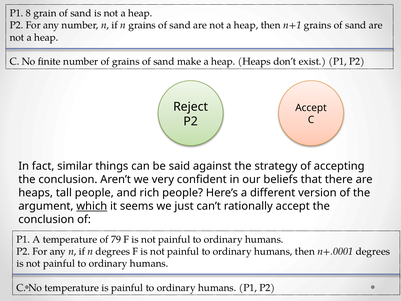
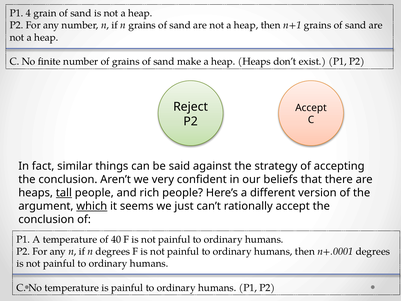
8: 8 -> 4
tall underline: none -> present
79: 79 -> 40
